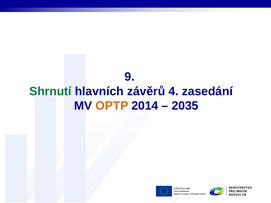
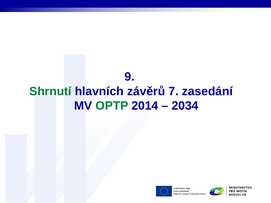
4: 4 -> 7
OPTP colour: orange -> green
2035: 2035 -> 2034
